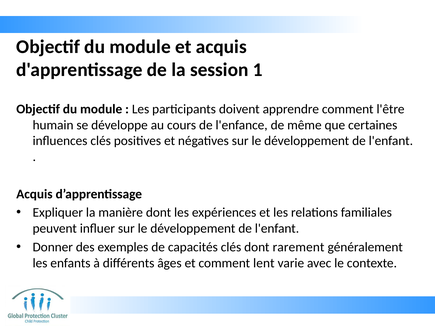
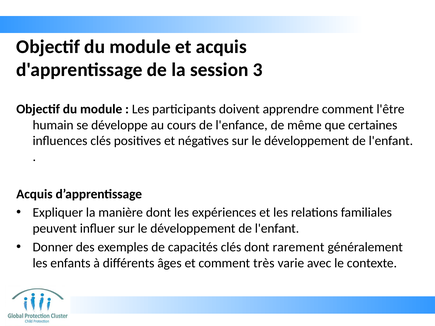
1: 1 -> 3
lent: lent -> très
